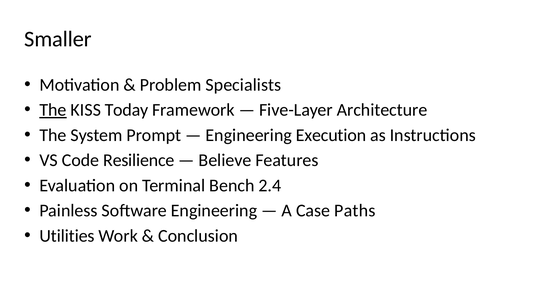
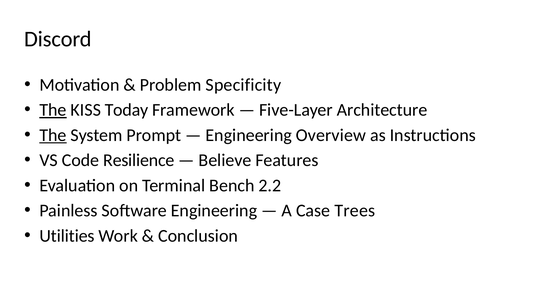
Smaller: Smaller -> Discord
Specialists: Specialists -> Specificity
The at (53, 135) underline: none -> present
Execution: Execution -> Overview
2.4: 2.4 -> 2.2
Paths: Paths -> Trees
